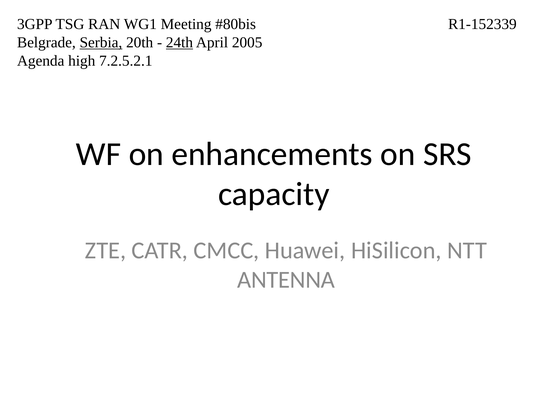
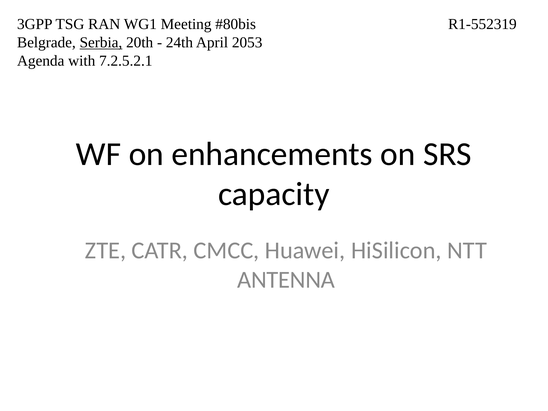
R1-152339: R1-152339 -> R1-552319
24th underline: present -> none
2005: 2005 -> 2053
high: high -> with
